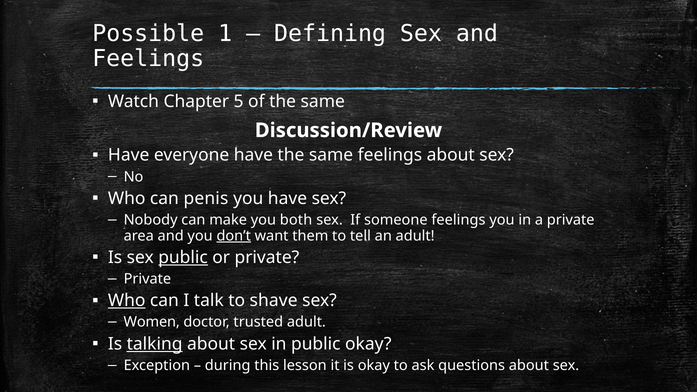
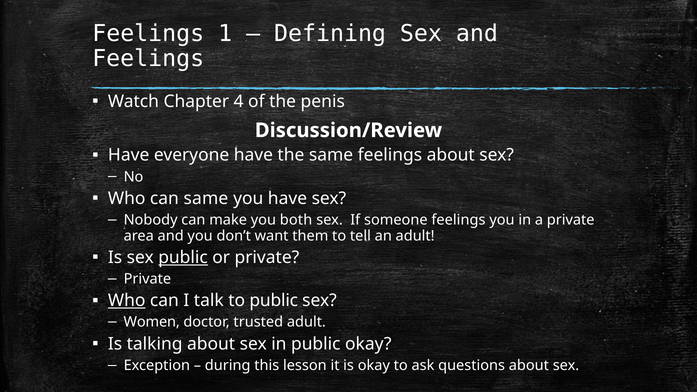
Possible at (148, 34): Possible -> Feelings
5: 5 -> 4
of the same: same -> penis
can penis: penis -> same
don’t underline: present -> none
to shave: shave -> public
talking underline: present -> none
